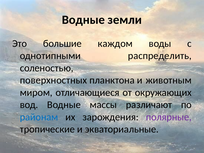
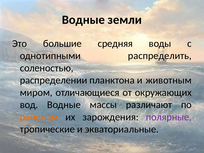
каждом: каждом -> средняя
поверхностных: поверхностных -> распределении
районам colour: blue -> orange
